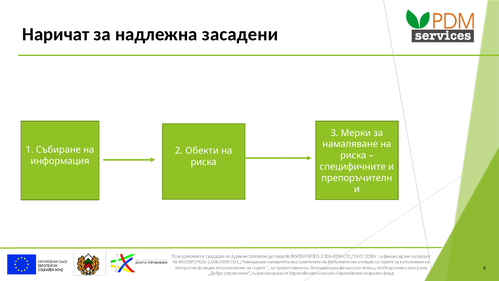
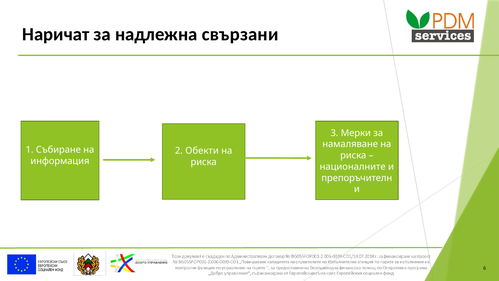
засадени: засадени -> свързани
специфичните: специфичните -> националните
